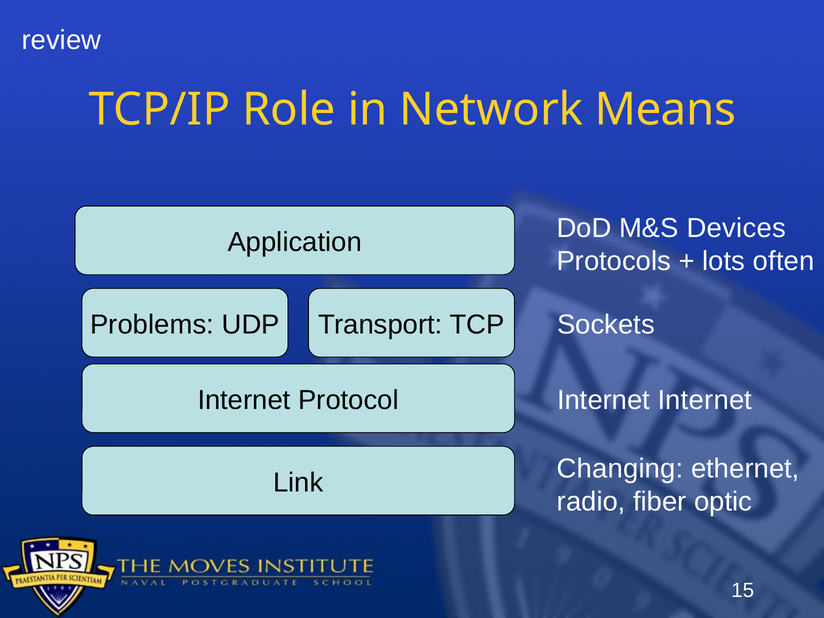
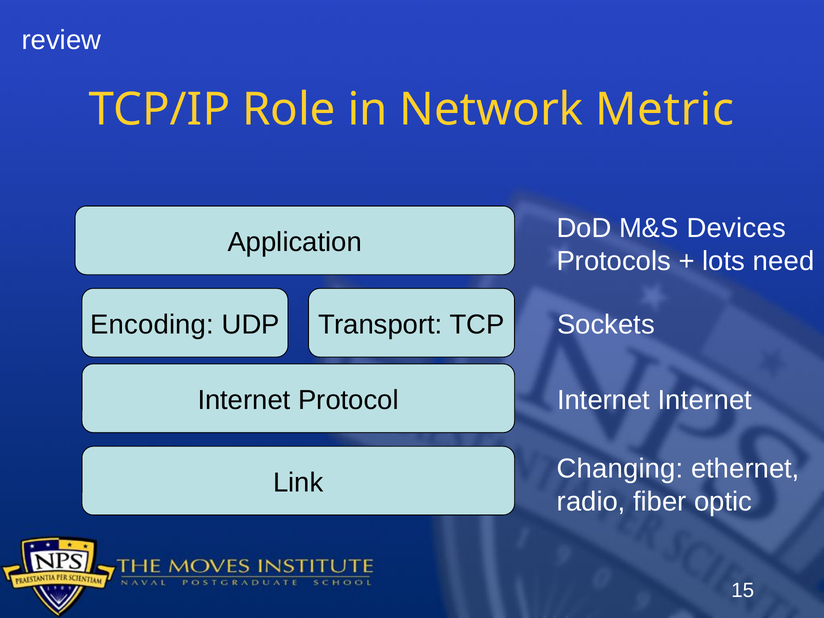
Means: Means -> Metric
often: often -> need
Problems: Problems -> Encoding
